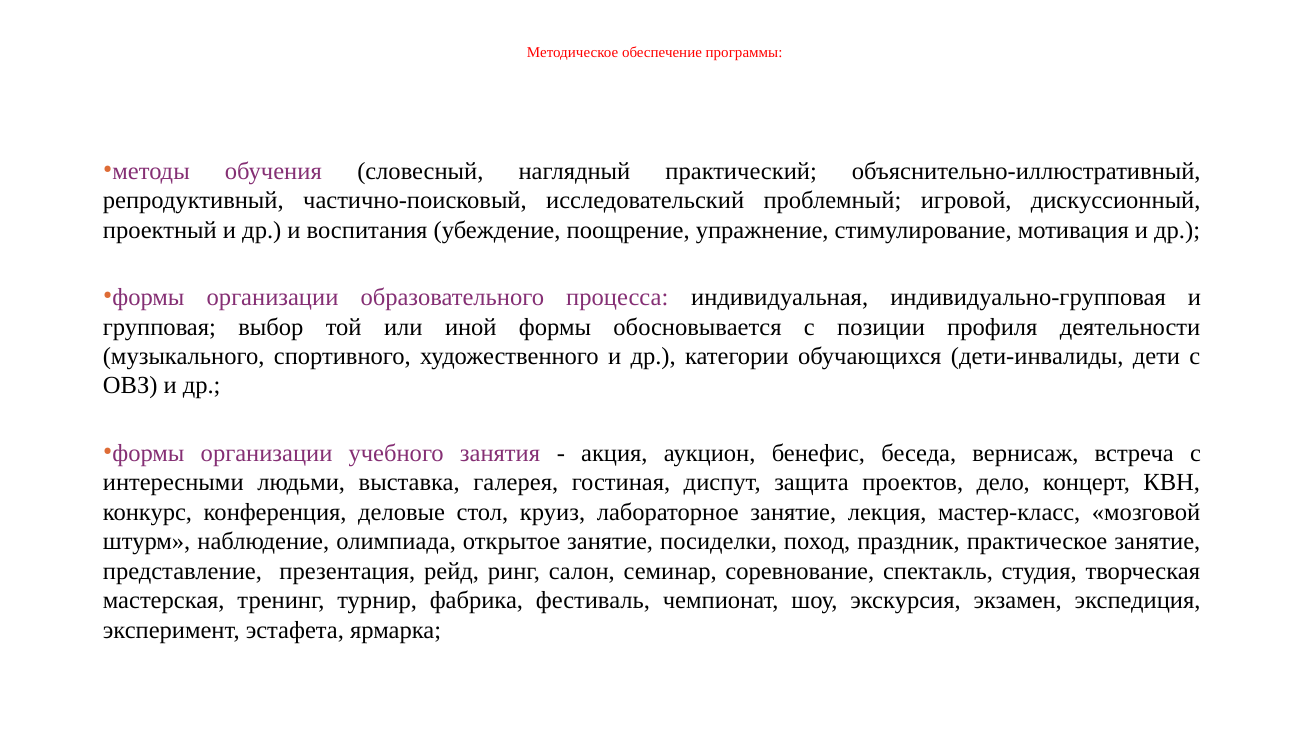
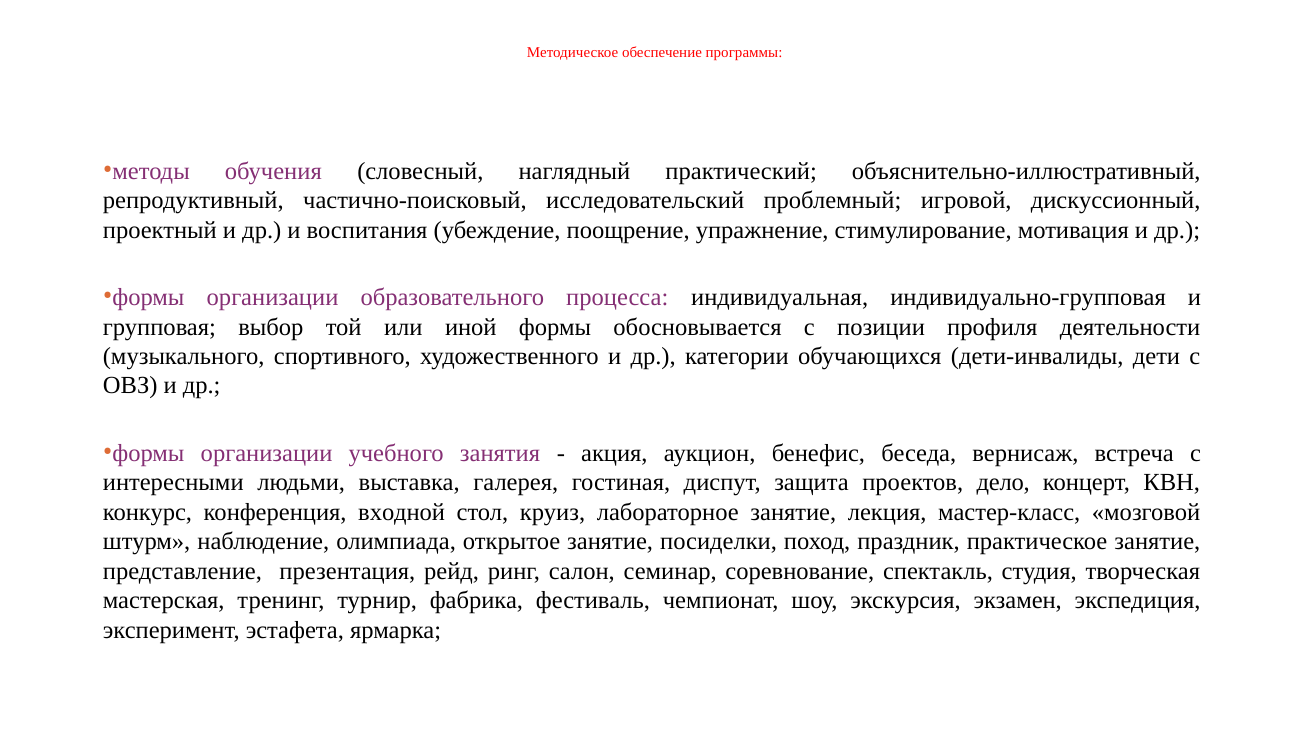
деловые: деловые -> входной
